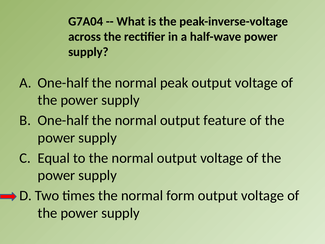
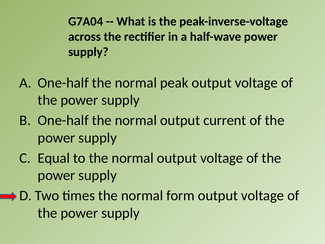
feature: feature -> current
